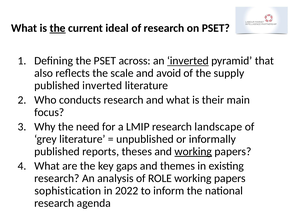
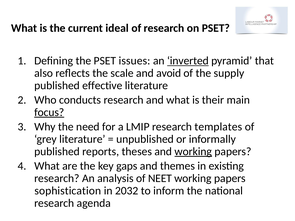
the at (58, 28) underline: present -> none
across: across -> issues
published inverted: inverted -> effective
focus underline: none -> present
landscape: landscape -> templates
ROLE: ROLE -> NEET
2022: 2022 -> 2032
